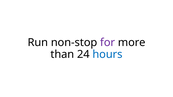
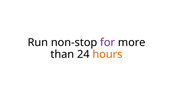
hours colour: blue -> orange
